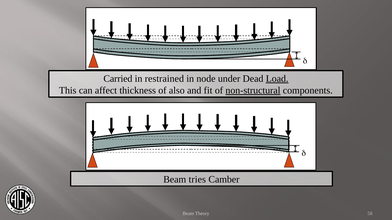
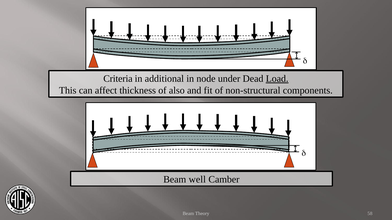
Carried: Carried -> Criteria
restrained: restrained -> additional
non-structural underline: present -> none
tries: tries -> well
